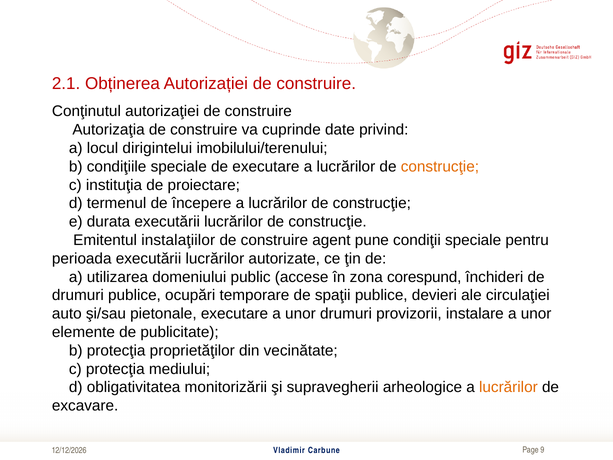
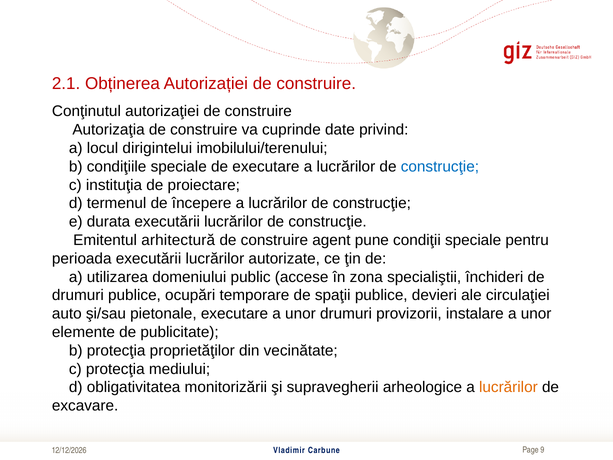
construcţie at (440, 166) colour: orange -> blue
instalaţiilor: instalaţiilor -> arhitectură
corespund: corespund -> specialiştii
